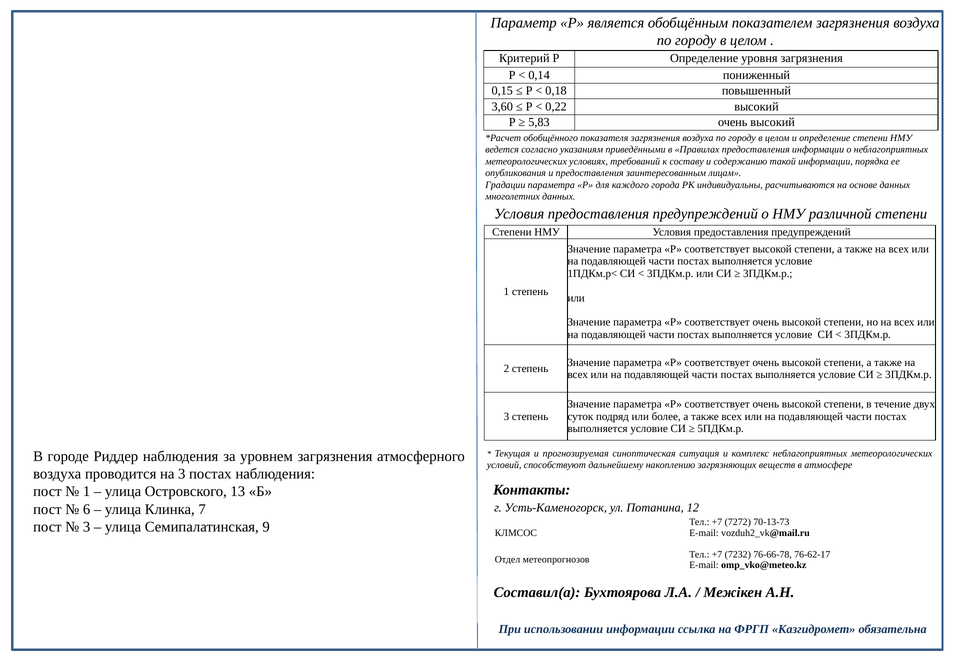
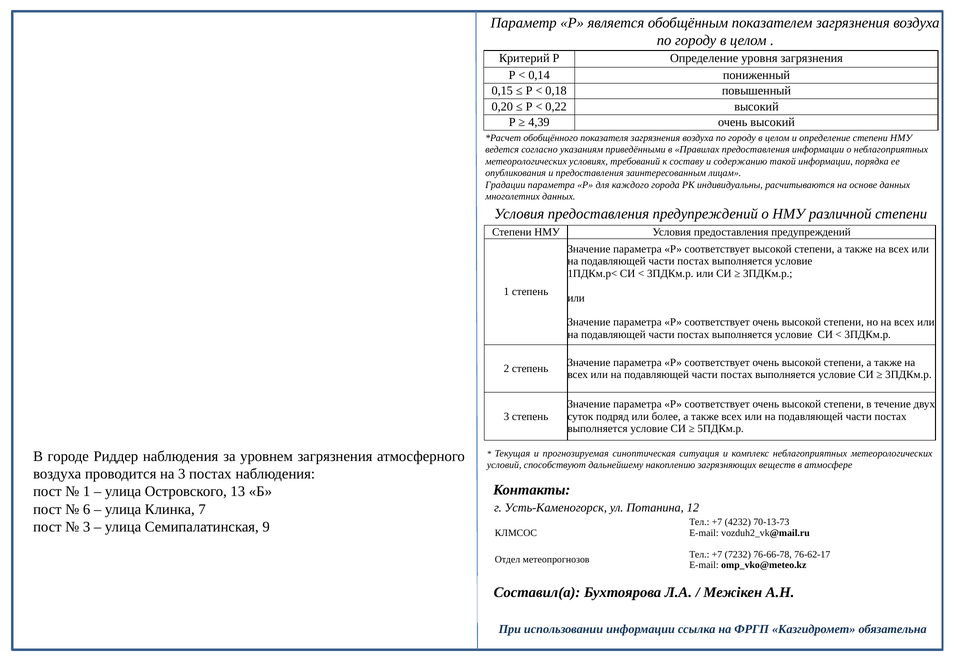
3,60: 3,60 -> 0,20
5,83: 5,83 -> 4,39
7272: 7272 -> 4232
